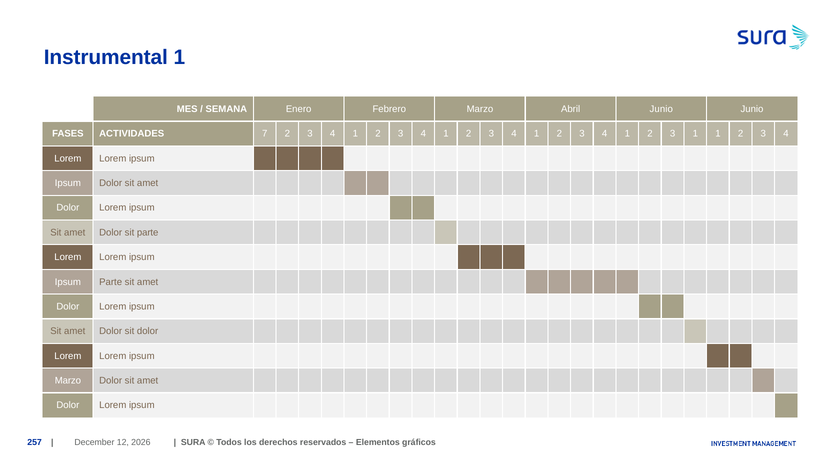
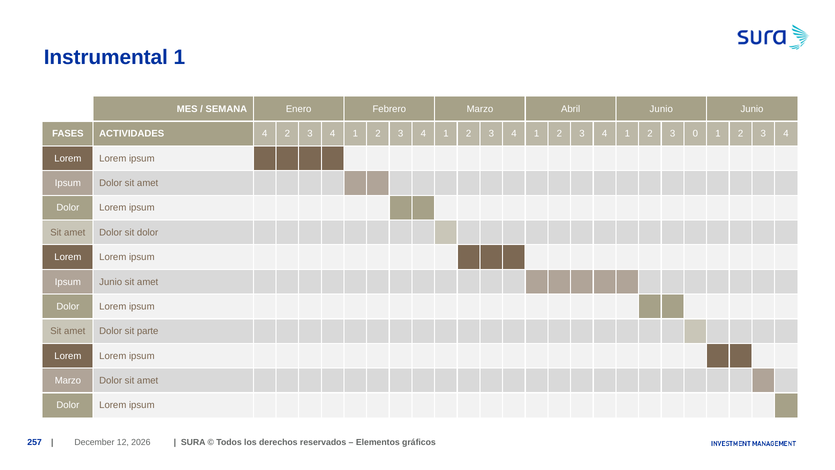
ACTIVIDADES 7: 7 -> 4
3 1: 1 -> 0
sit parte: parte -> dolor
Ipsum Parte: Parte -> Junio
sit dolor: dolor -> parte
